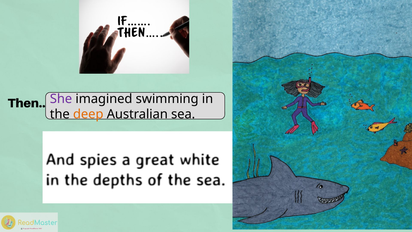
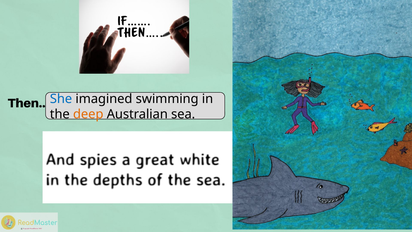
She colour: purple -> blue
